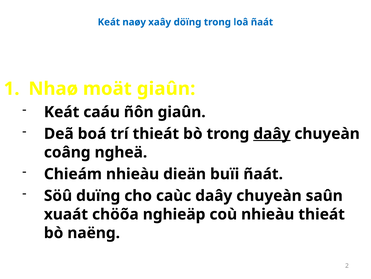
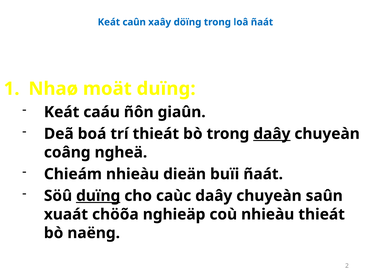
naøy: naøy -> caûn
moät giaûn: giaûn -> duïng
duïng at (98, 195) underline: none -> present
